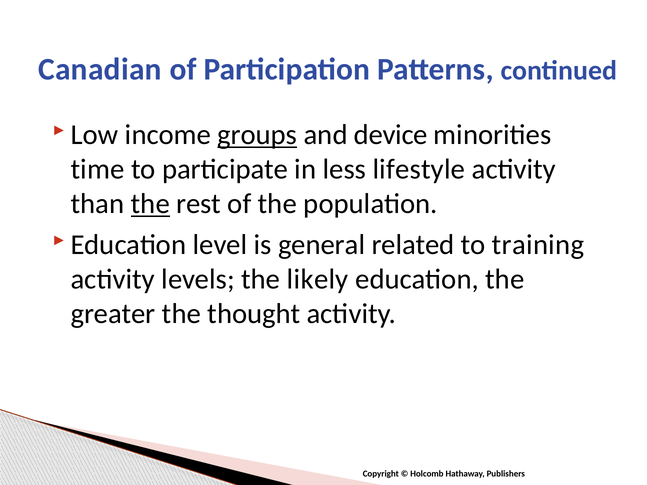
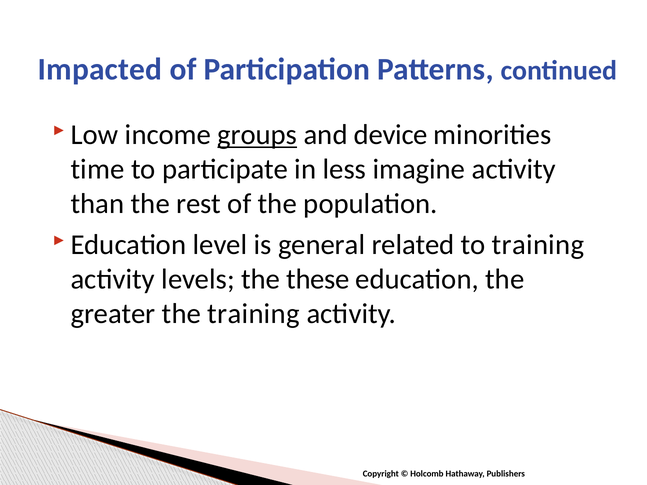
Canadian: Canadian -> Impacted
lifestyle: lifestyle -> imagine
the at (150, 204) underline: present -> none
likely: likely -> these
the thought: thought -> training
